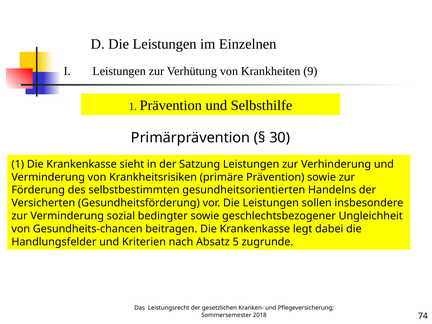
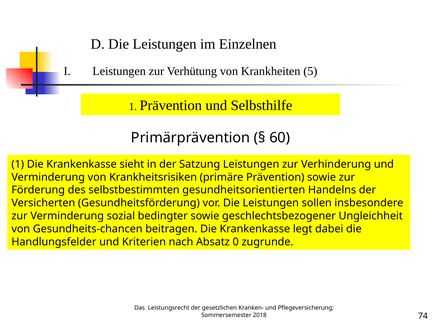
9: 9 -> 5
30: 30 -> 60
5: 5 -> 0
